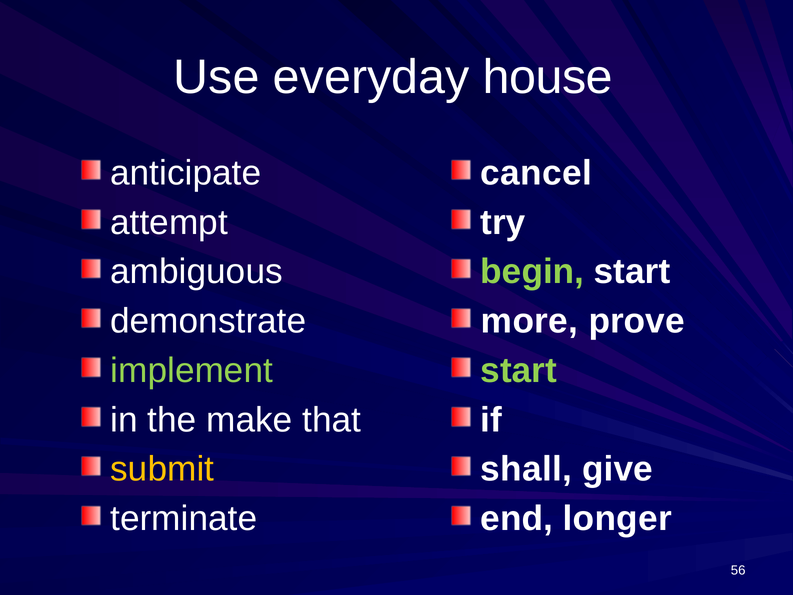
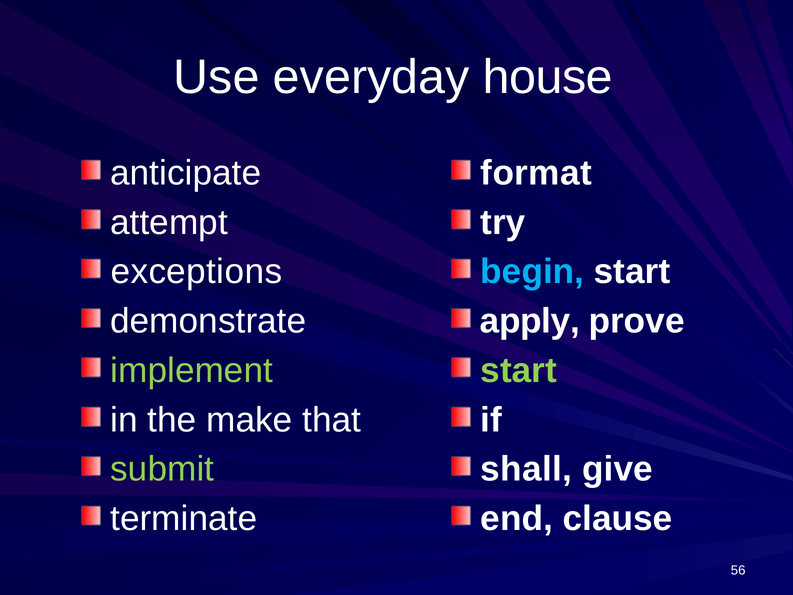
cancel: cancel -> format
ambiguous: ambiguous -> exceptions
begin colour: light green -> light blue
more: more -> apply
submit colour: yellow -> light green
longer: longer -> clause
